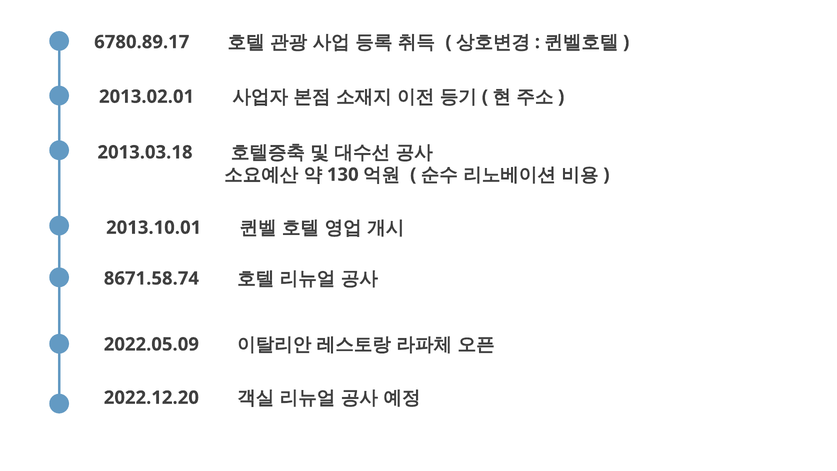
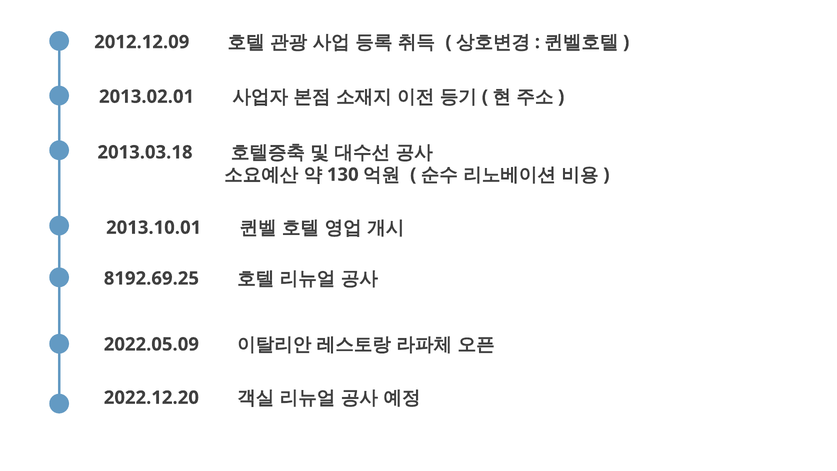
6780.89.17: 6780.89.17 -> 2012.12.09
8671.58.74: 8671.58.74 -> 8192.69.25
